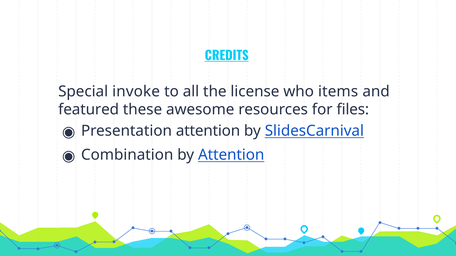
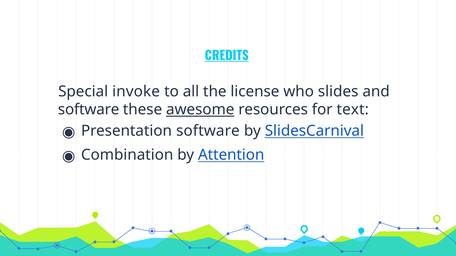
items: items -> slides
featured at (89, 110): featured -> software
awesome underline: none -> present
files: files -> text
Presentation attention: attention -> software
